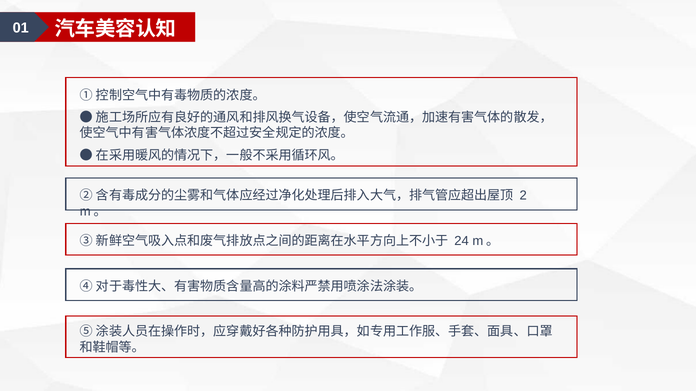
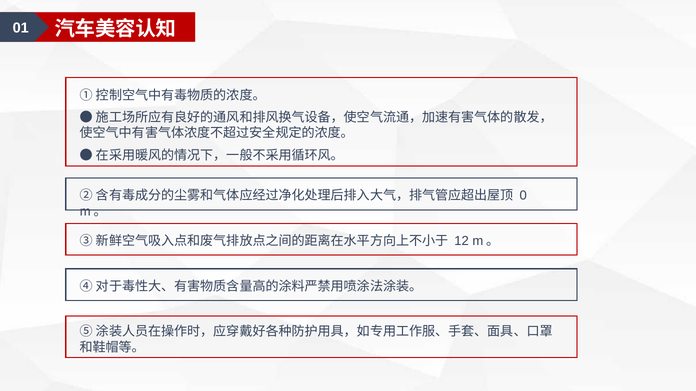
2: 2 -> 0
24: 24 -> 12
